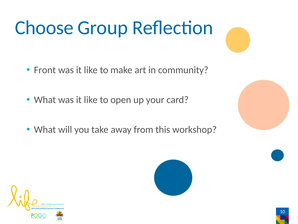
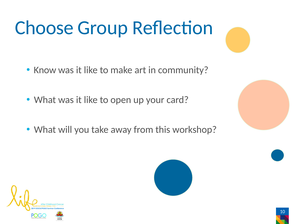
Front: Front -> Know
